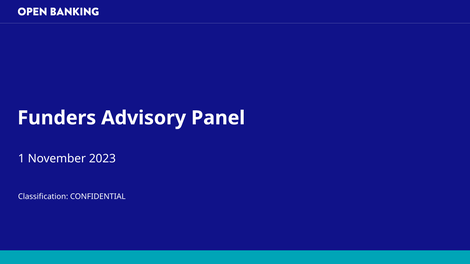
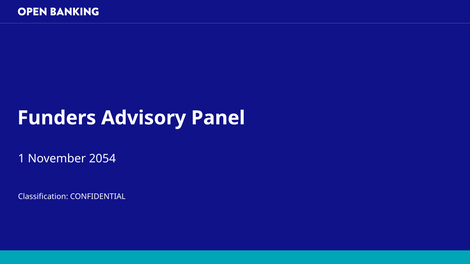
2023: 2023 -> 2054
